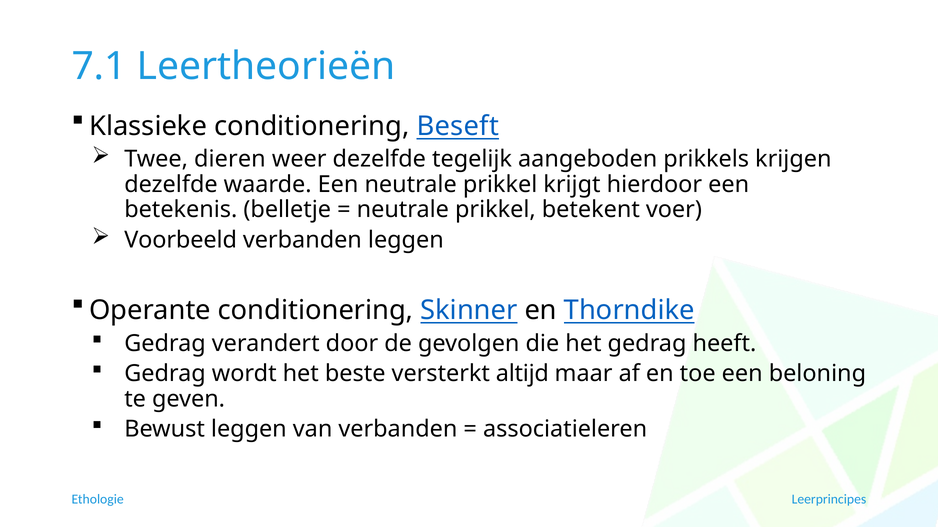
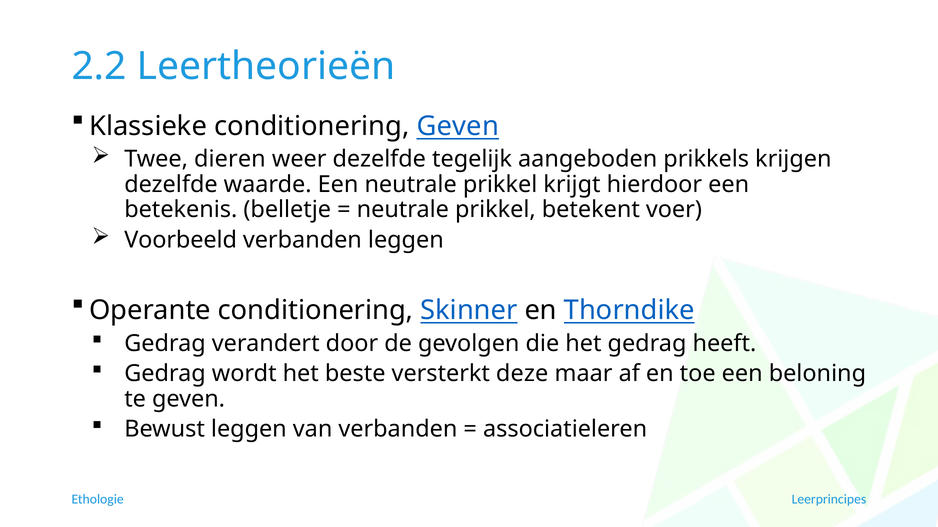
7.1: 7.1 -> 2.2
conditionering Beseft: Beseft -> Geven
altijd: altijd -> deze
